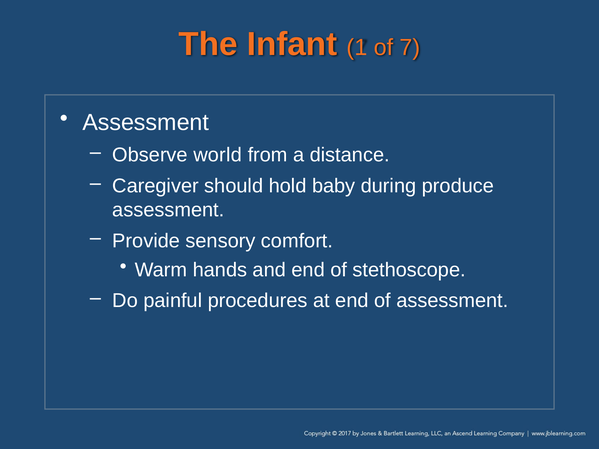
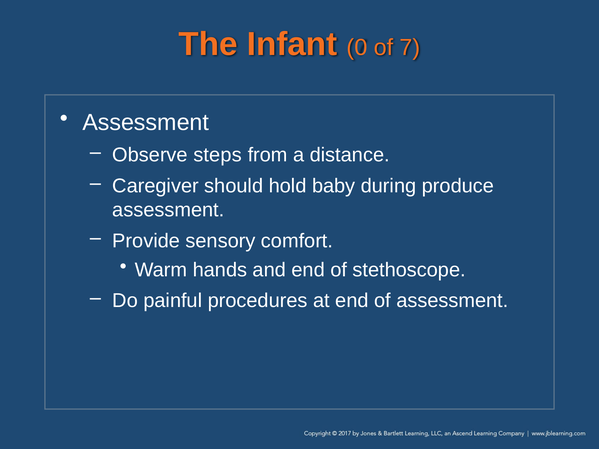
1: 1 -> 0
world: world -> steps
